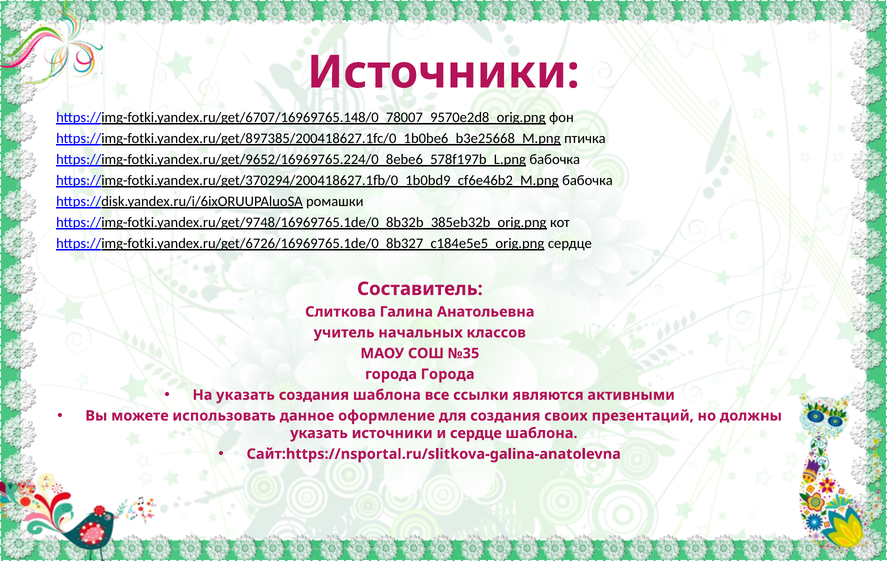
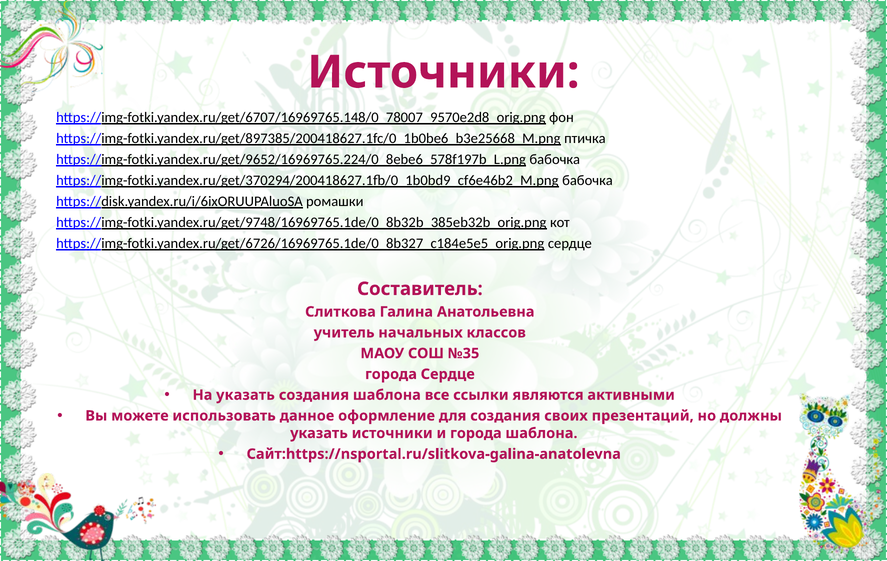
города Города: Города -> Сердце
и сердце: сердце -> города
